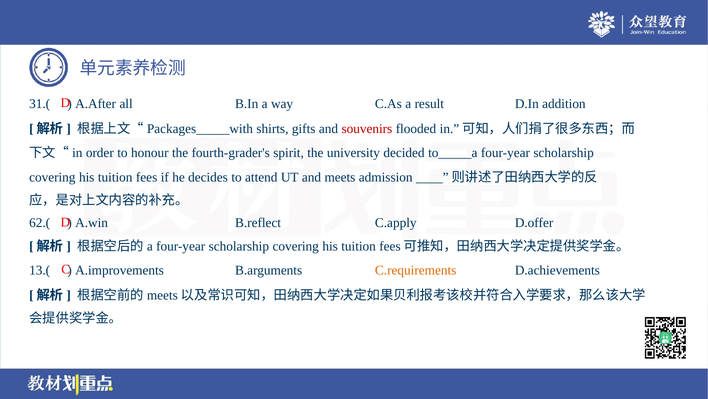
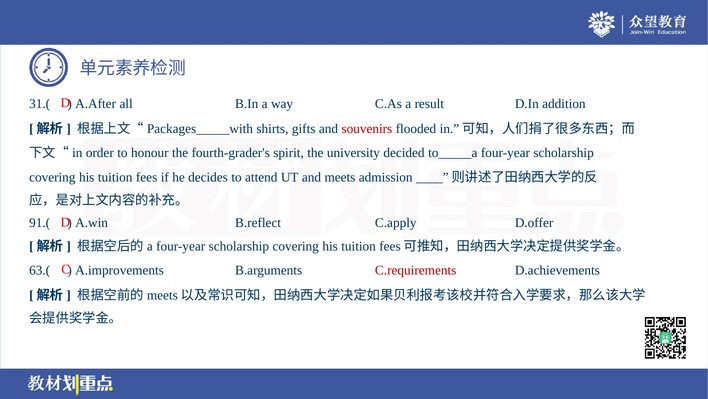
62.(: 62.( -> 91.(
13.(: 13.( -> 63.(
C.requirements colour: orange -> red
